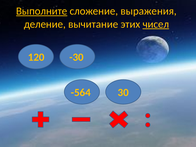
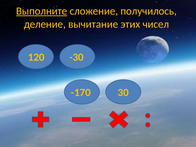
выражения: выражения -> получилось
чисел underline: present -> none
-564: -564 -> -170
